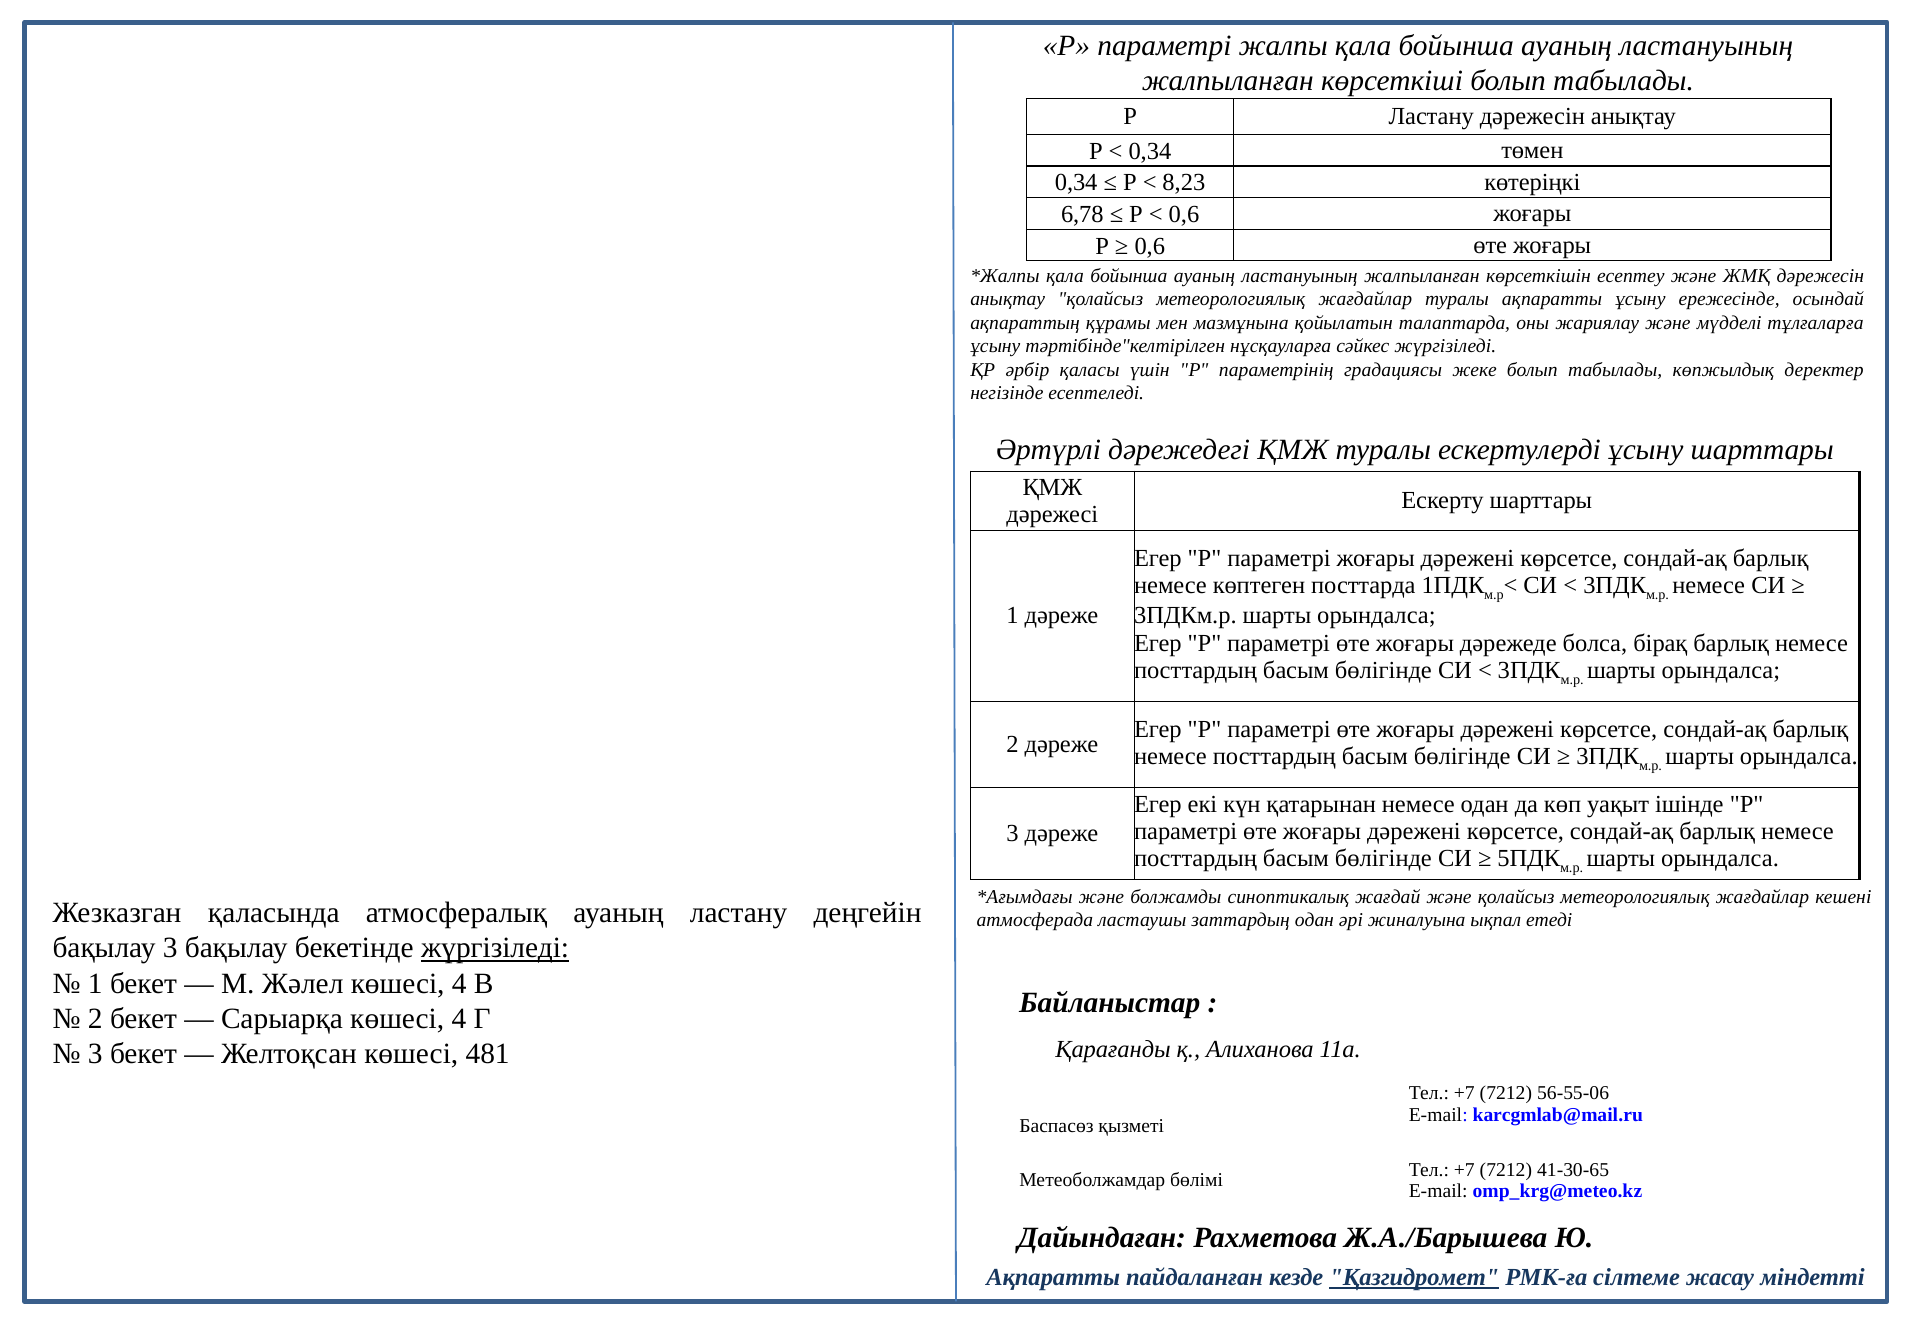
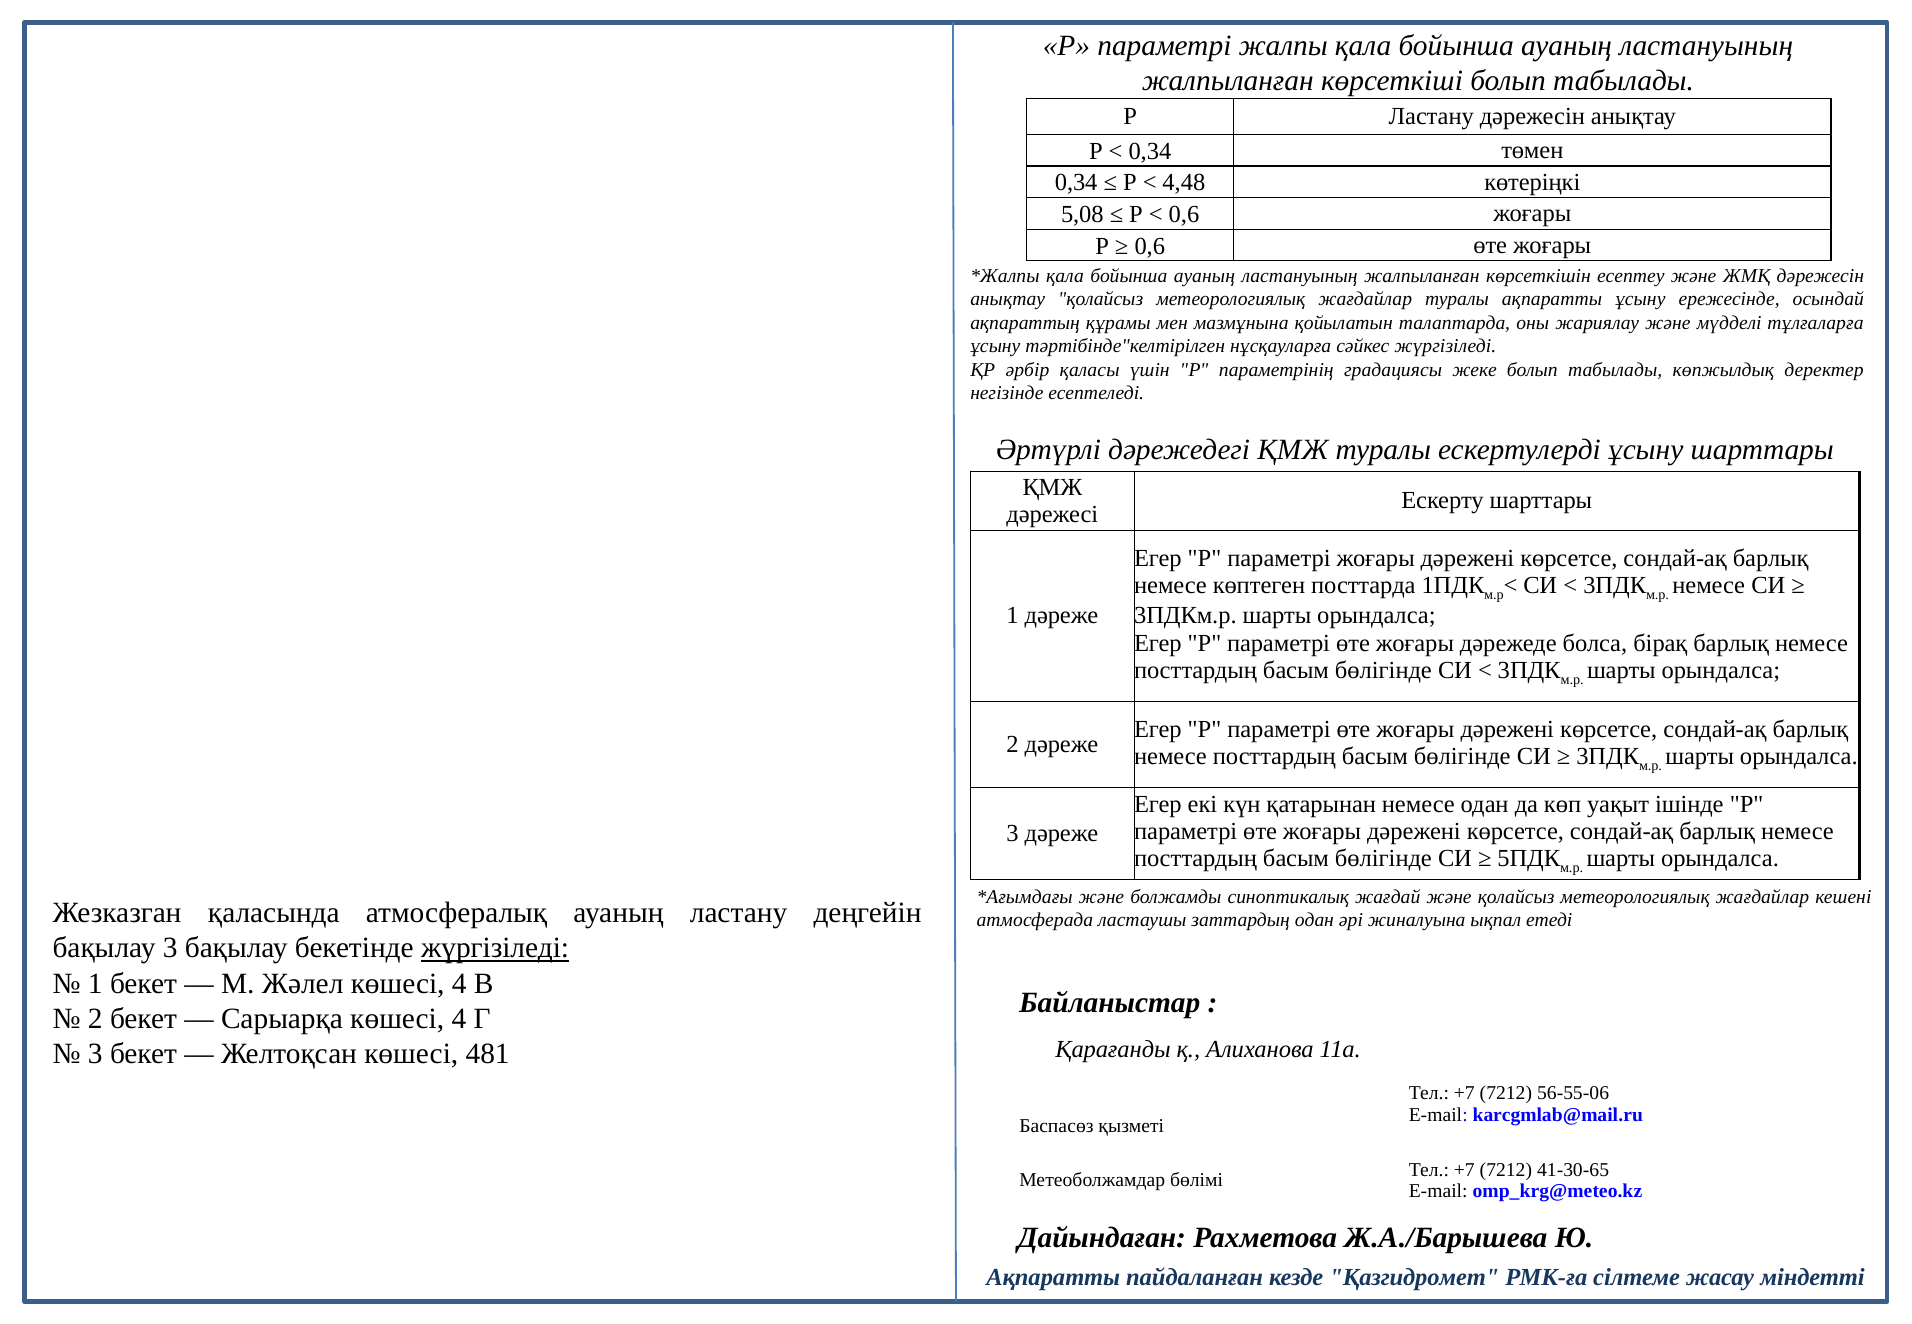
8,23: 8,23 -> 4,48
6,78: 6,78 -> 5,08
Қазгидромет underline: present -> none
